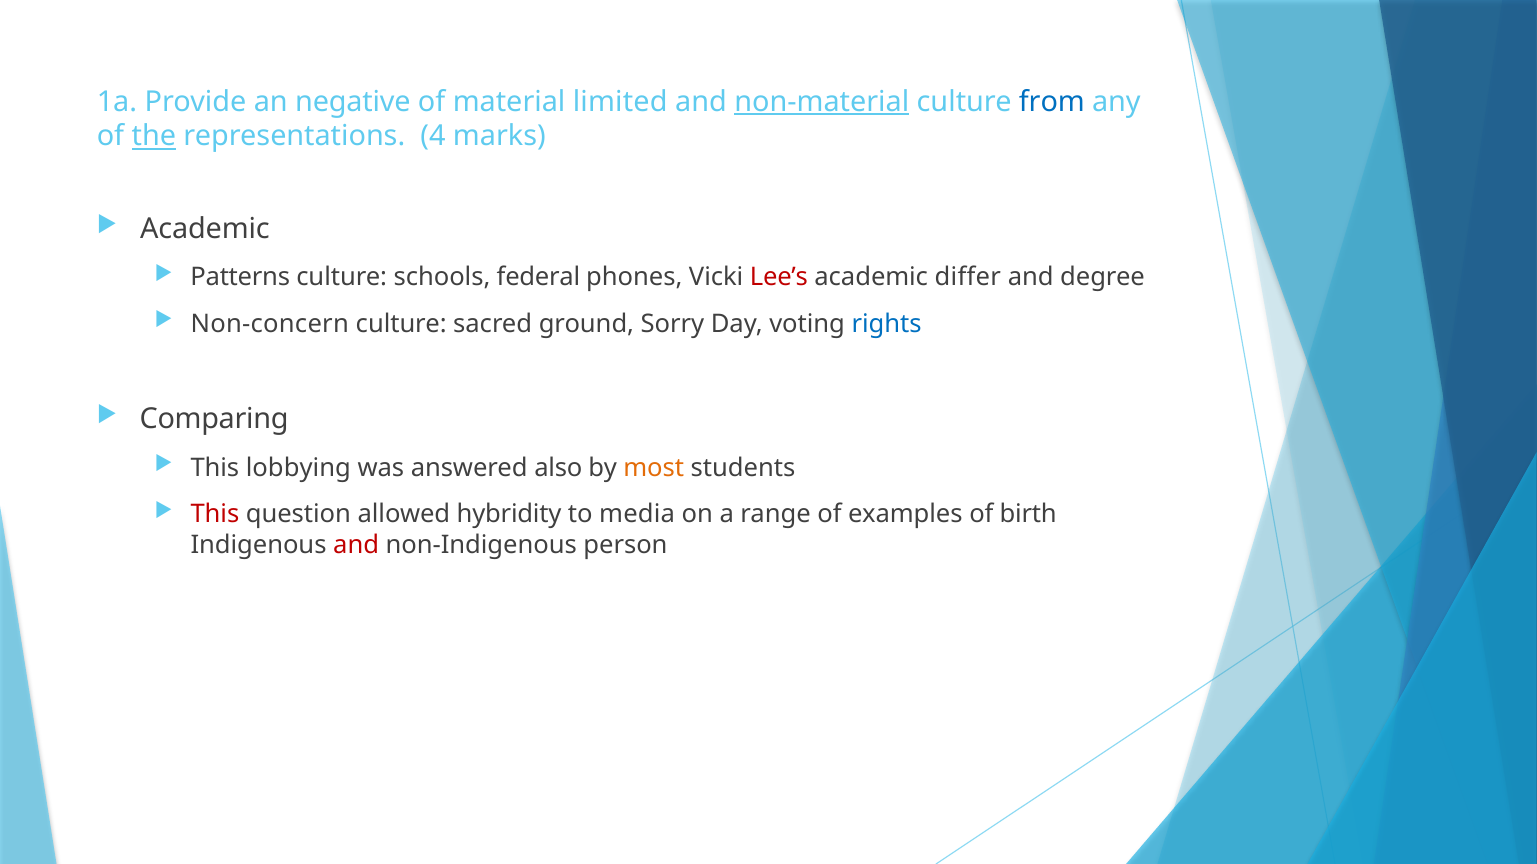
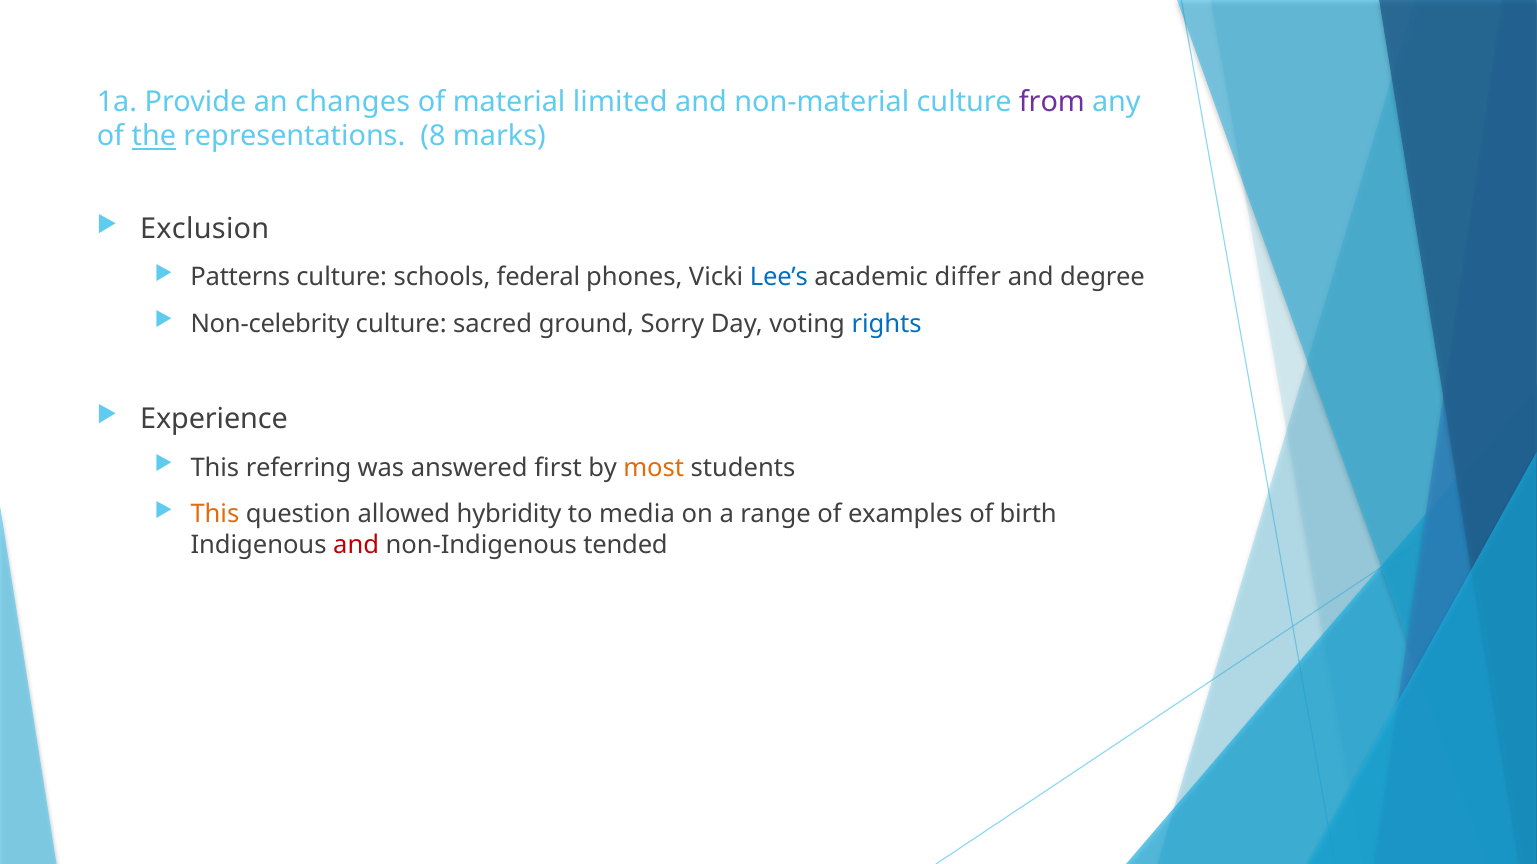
negative: negative -> changes
non-material underline: present -> none
from colour: blue -> purple
4: 4 -> 8
Academic at (205, 229): Academic -> Exclusion
Lee’s colour: red -> blue
Non-concern: Non-concern -> Non-celebrity
Comparing: Comparing -> Experience
lobbying: lobbying -> referring
also: also -> first
This at (215, 515) colour: red -> orange
person: person -> tended
